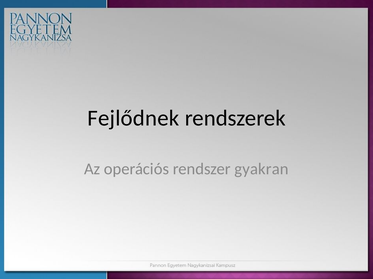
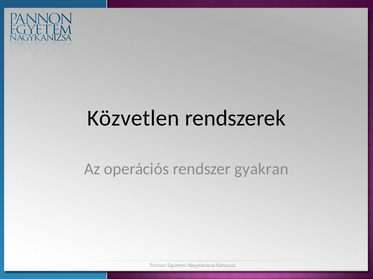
Fejlődnek: Fejlődnek -> Közvetlen
